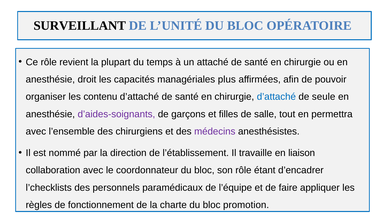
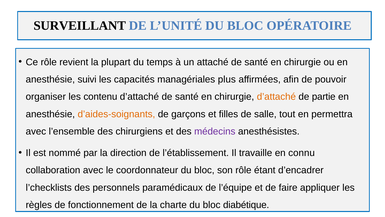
droit: droit -> suivi
d’attaché at (276, 97) colour: blue -> orange
seule: seule -> partie
d’aides-soignants colour: purple -> orange
liaison: liaison -> connu
promotion: promotion -> diabétique
